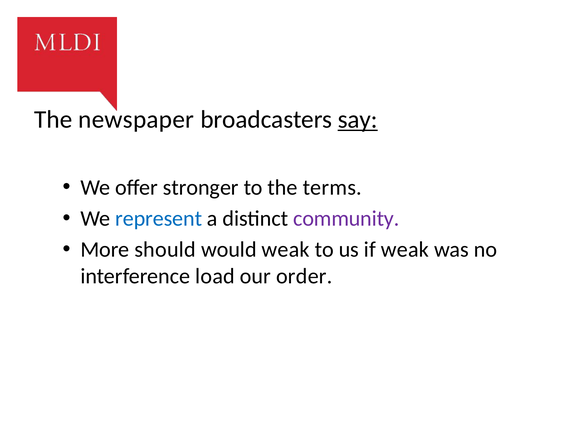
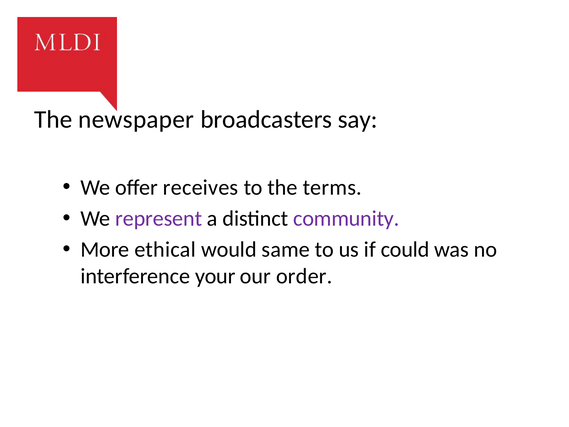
say underline: present -> none
stronger: stronger -> receives
represent colour: blue -> purple
should: should -> ethical
would weak: weak -> same
if weak: weak -> could
load: load -> your
